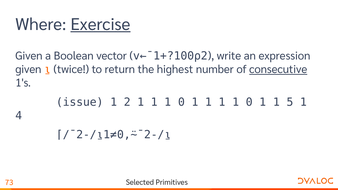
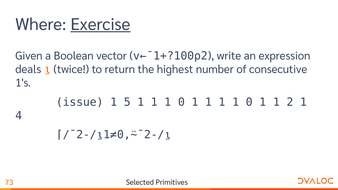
given at (28, 70): given -> deals
consecutive underline: present -> none
2: 2 -> 5
5: 5 -> 2
